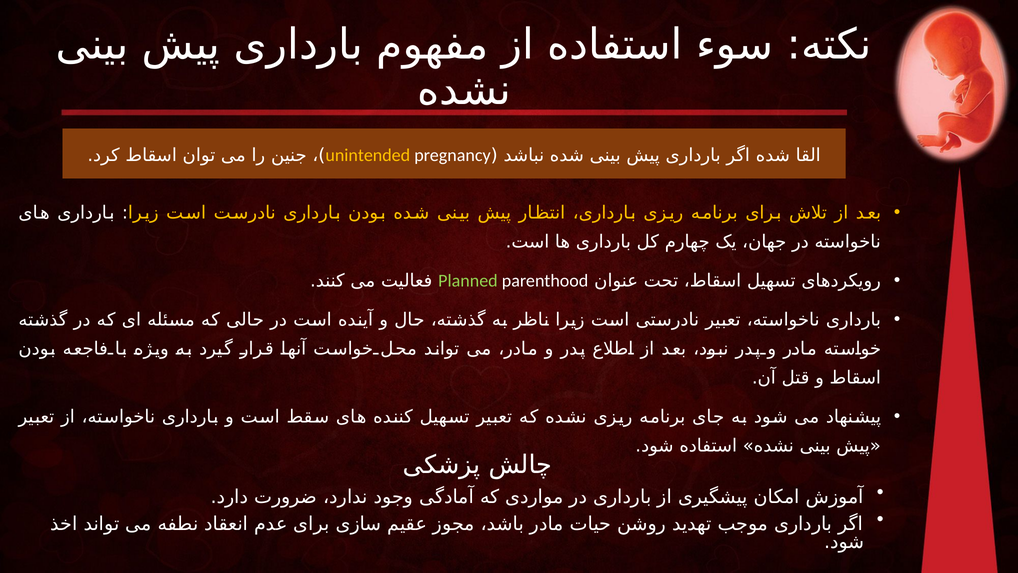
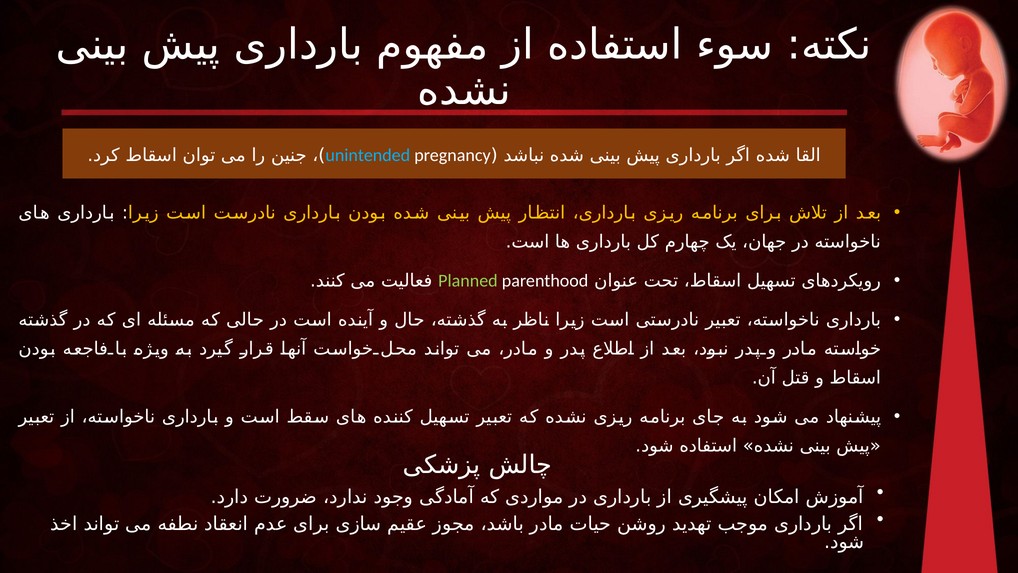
unintended colour: yellow -> light blue
